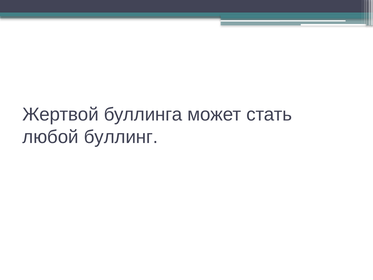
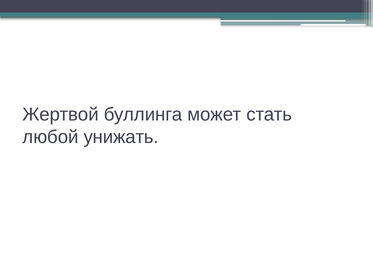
буллинг: буллинг -> унижать
